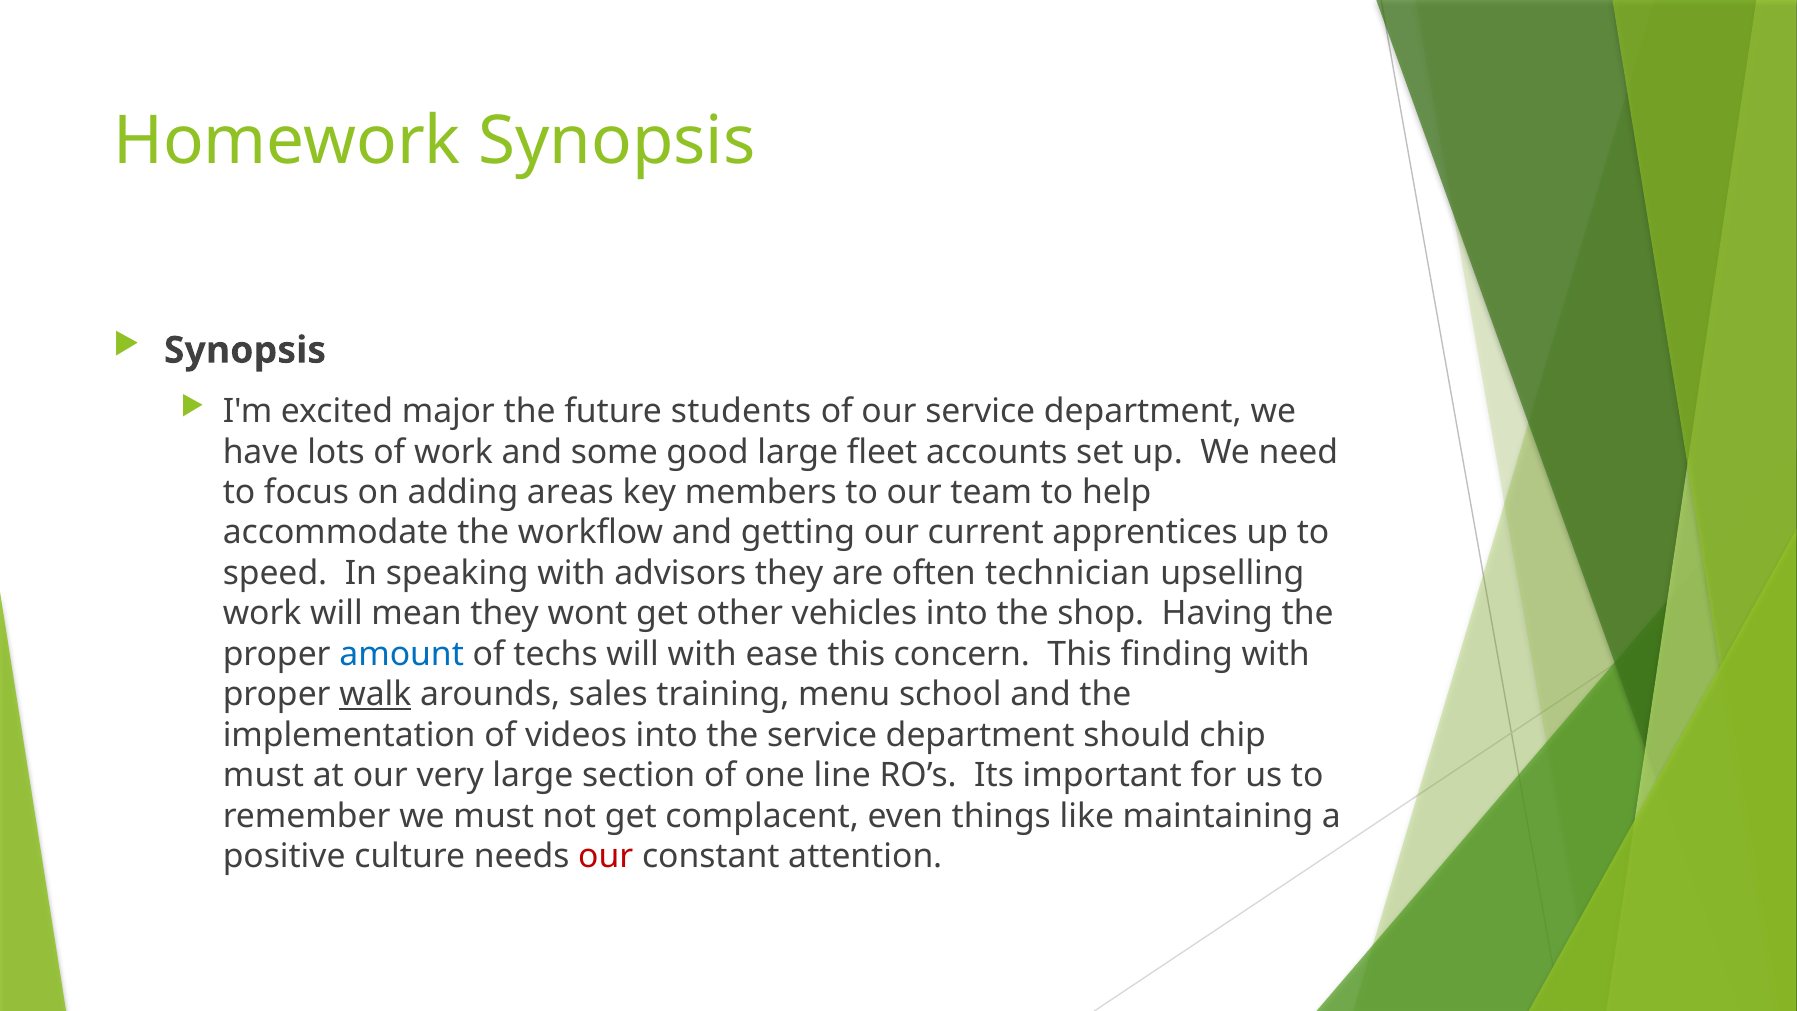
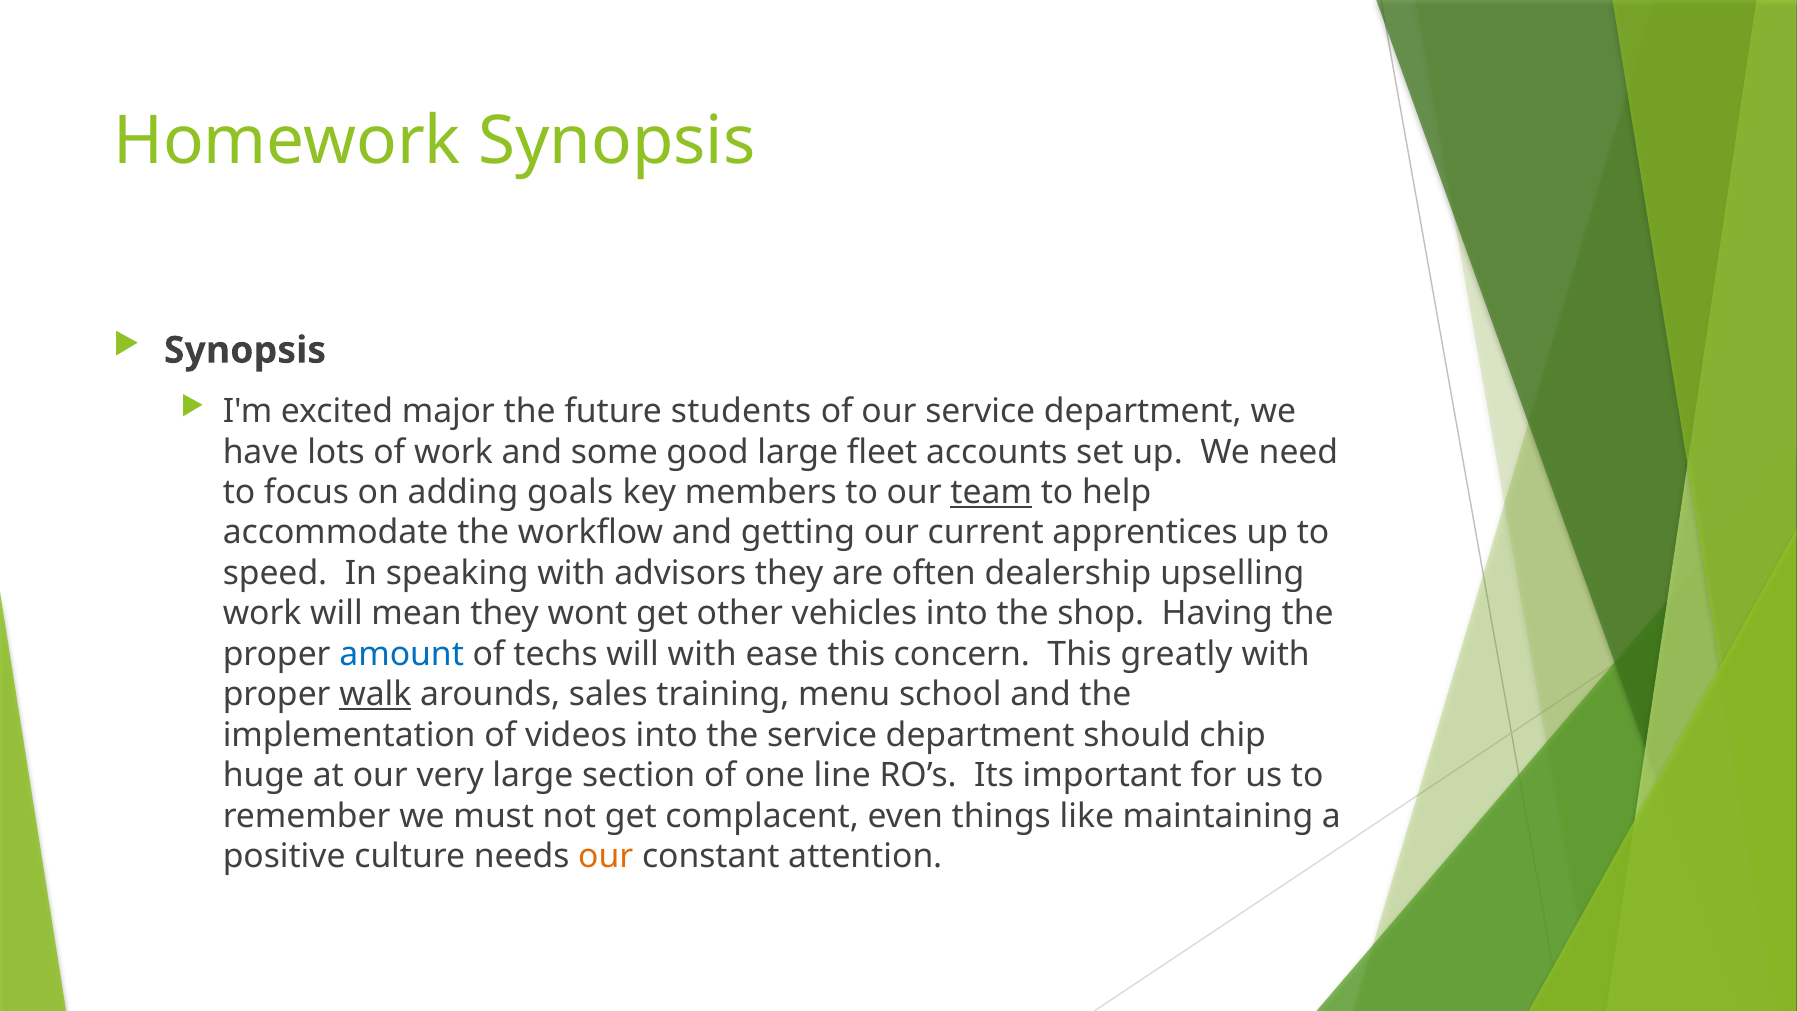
areas: areas -> goals
team underline: none -> present
technician: technician -> dealership
finding: finding -> greatly
must at (263, 775): must -> huge
our at (606, 856) colour: red -> orange
